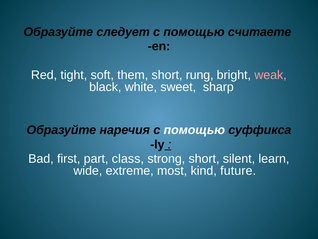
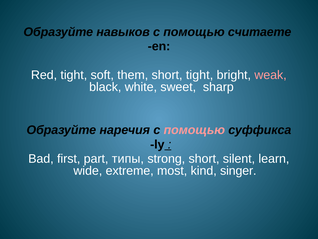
следует: следует -> навыков
short rung: rung -> tight
помощью at (194, 130) colour: white -> pink
class: class -> типы
future: future -> singer
